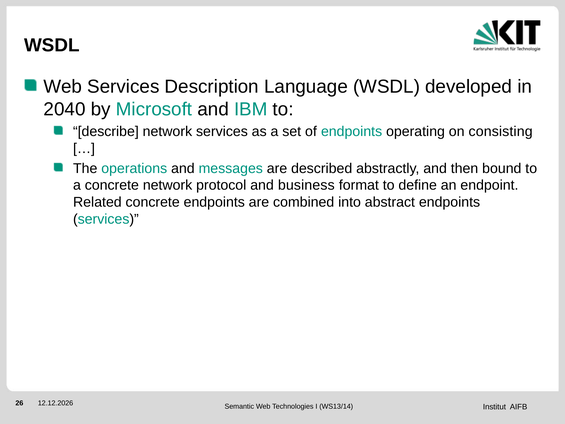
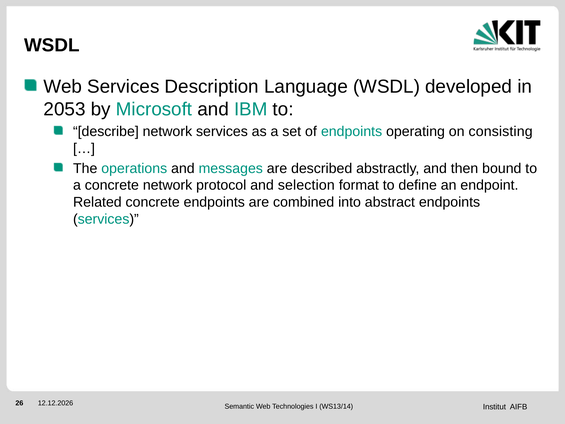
2040: 2040 -> 2053
business: business -> selection
